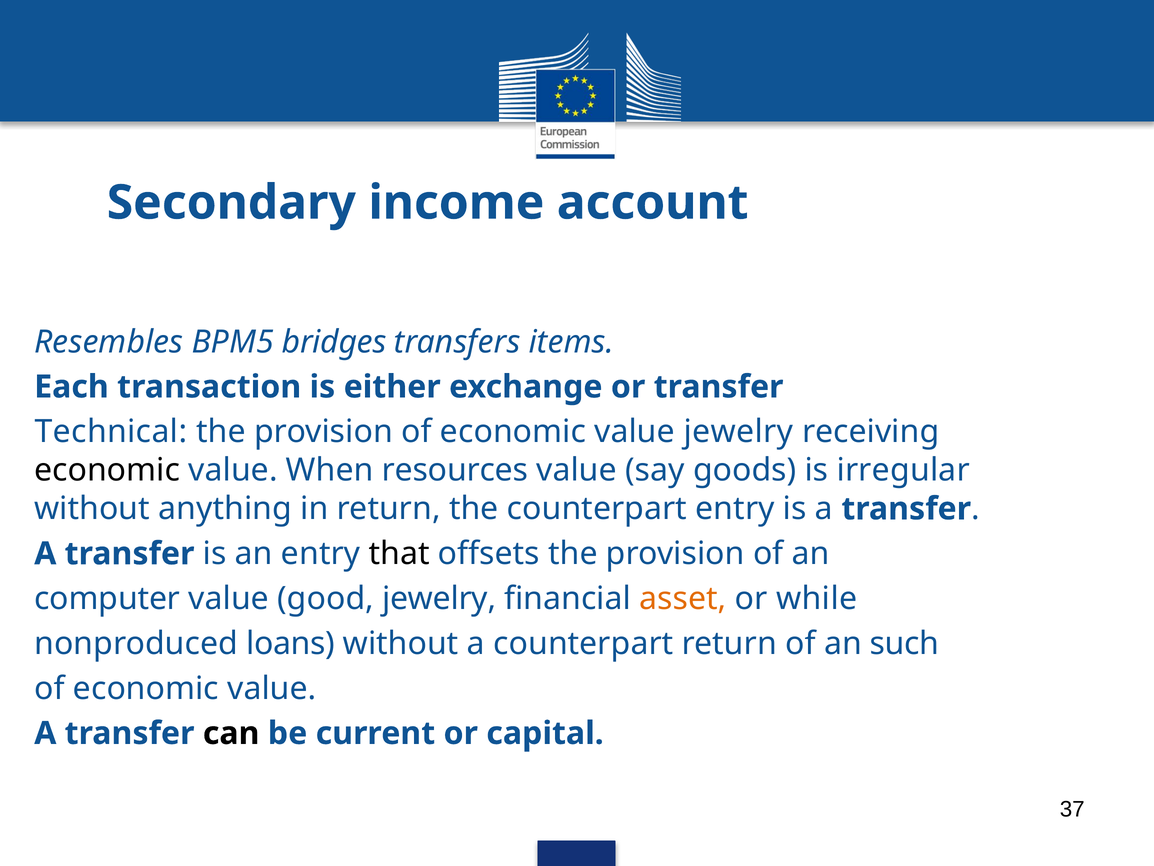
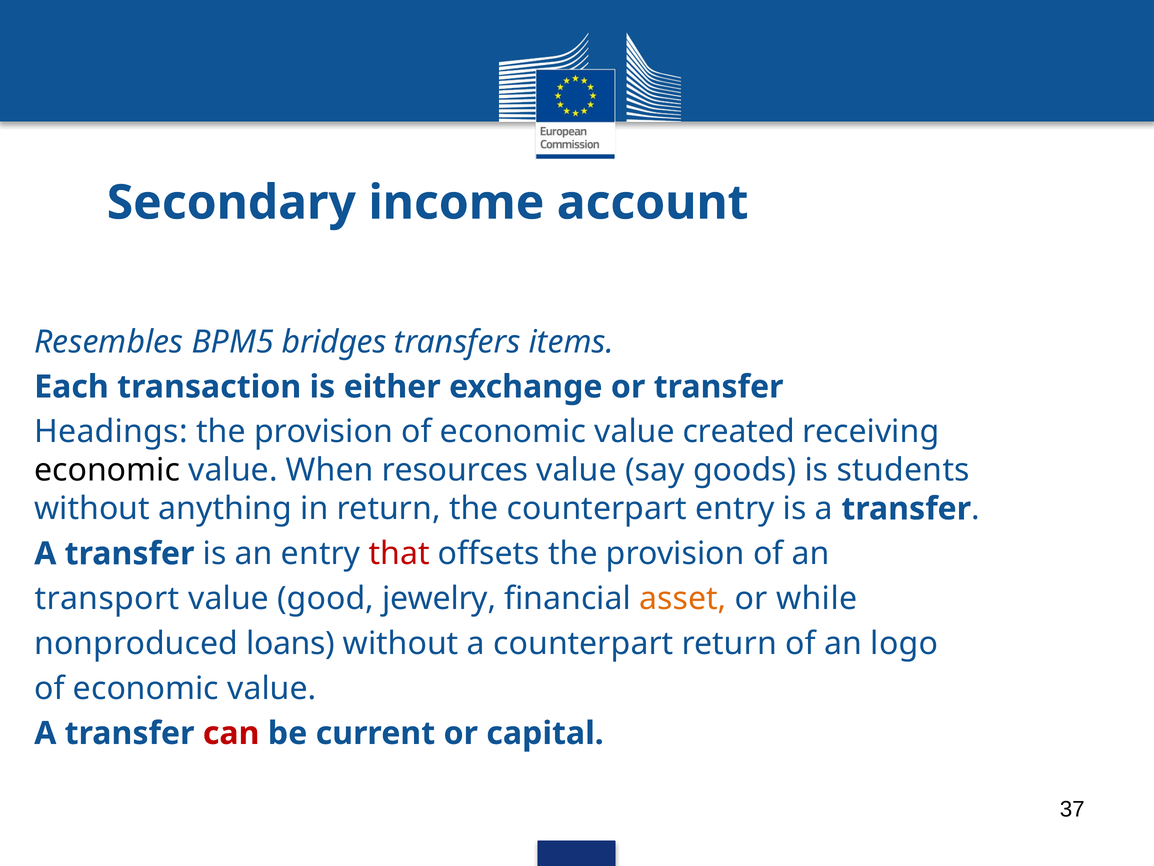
Technical: Technical -> Headings
value jewelry: jewelry -> created
irregular: irregular -> students
that colour: black -> red
computer: computer -> transport
such: such -> logo
can colour: black -> red
